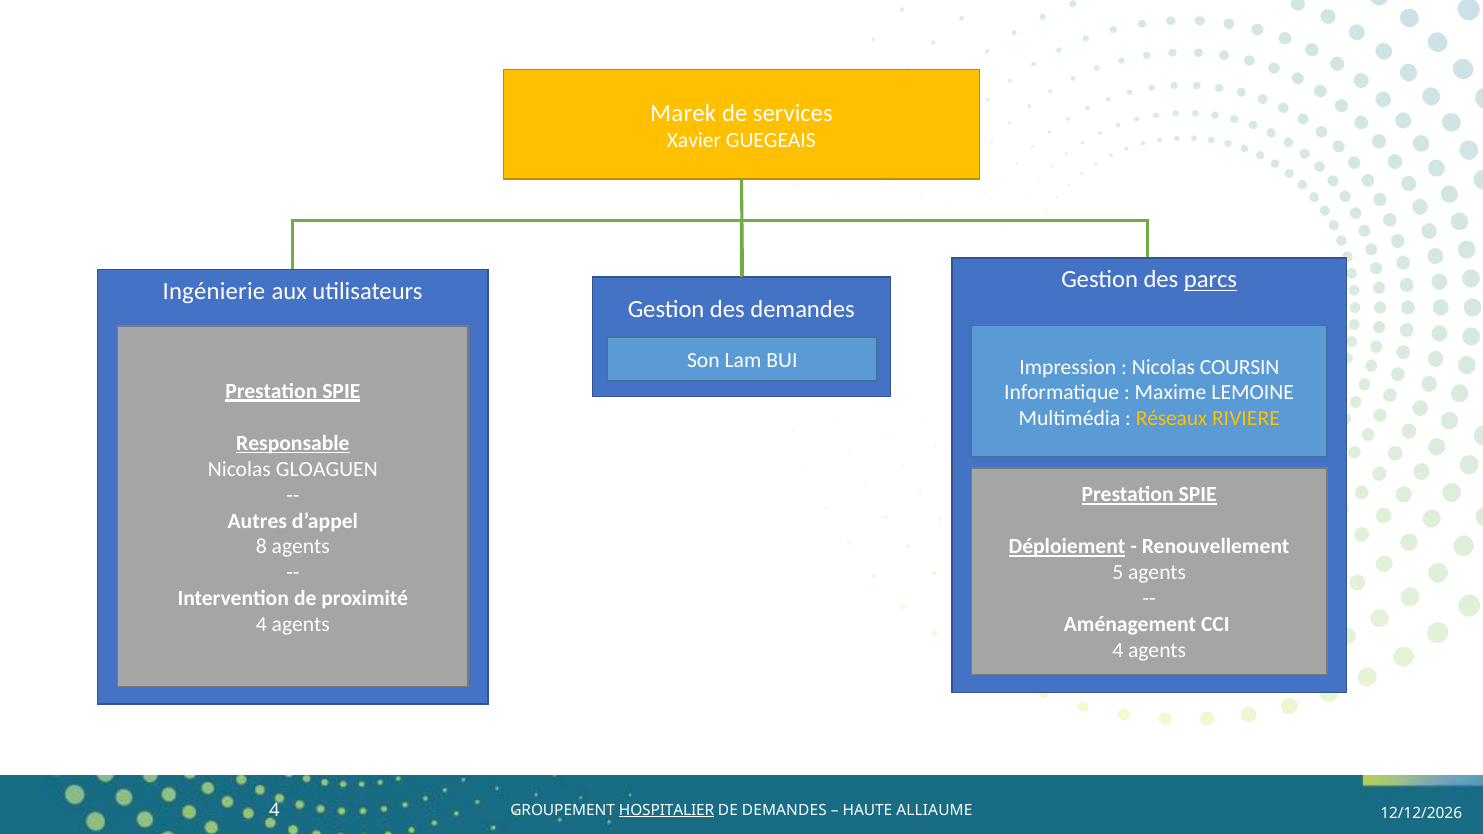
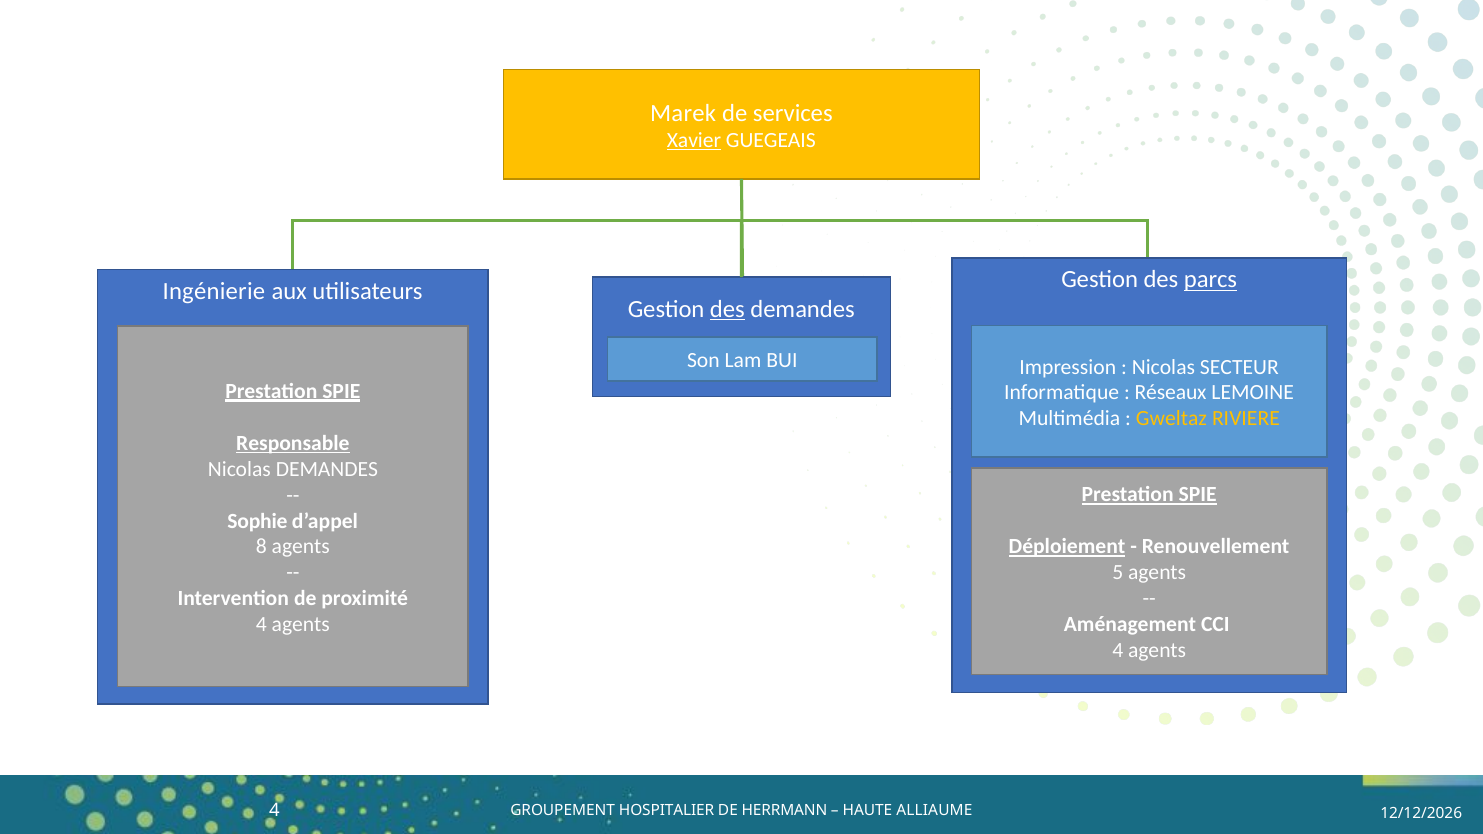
Xavier underline: none -> present
des at (727, 309) underline: none -> present
COURSIN: COURSIN -> SECTEUR
Maxime: Maxime -> Réseaux
Réseaux: Réseaux -> Gweltaz
Nicolas GLOAGUEN: GLOAGUEN -> DEMANDES
Autres: Autres -> Sophie
HOSPITALIER underline: present -> none
DE DEMANDES: DEMANDES -> HERRMANN
